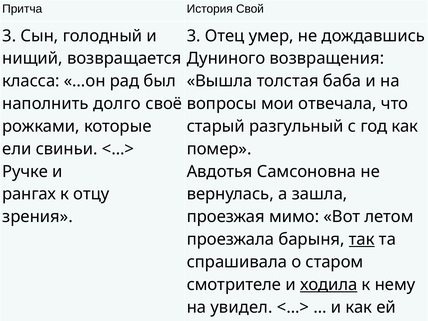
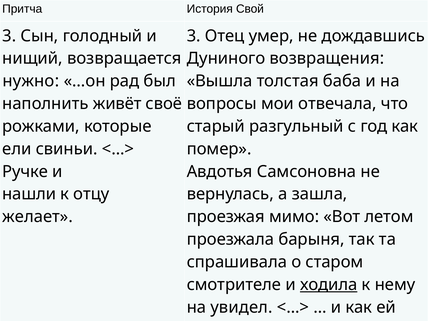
класса: класса -> нужно
долго: долго -> живёт
рангах: рангах -> нашли
зрения: зрения -> желает
так at (362, 239) underline: present -> none
